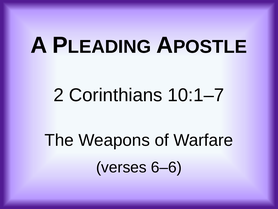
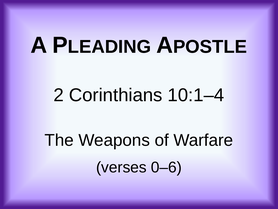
10:1–7: 10:1–7 -> 10:1–4
6–6: 6–6 -> 0–6
